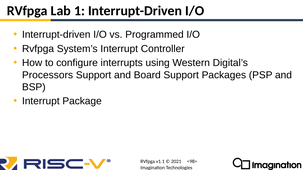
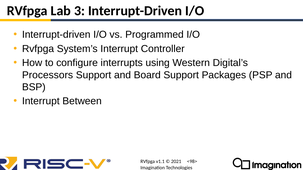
1: 1 -> 3
Package: Package -> Between
